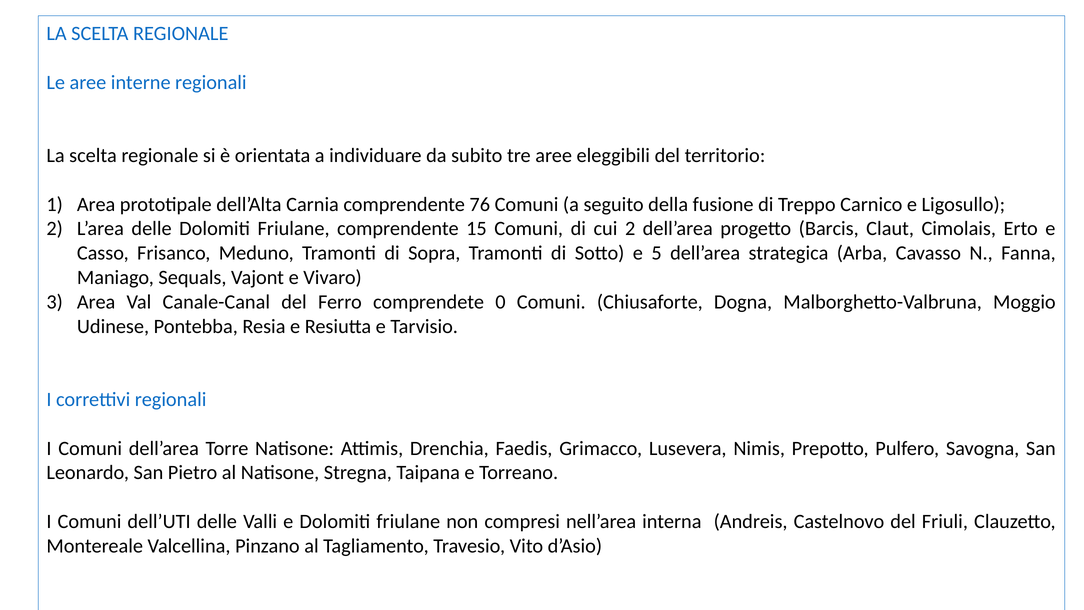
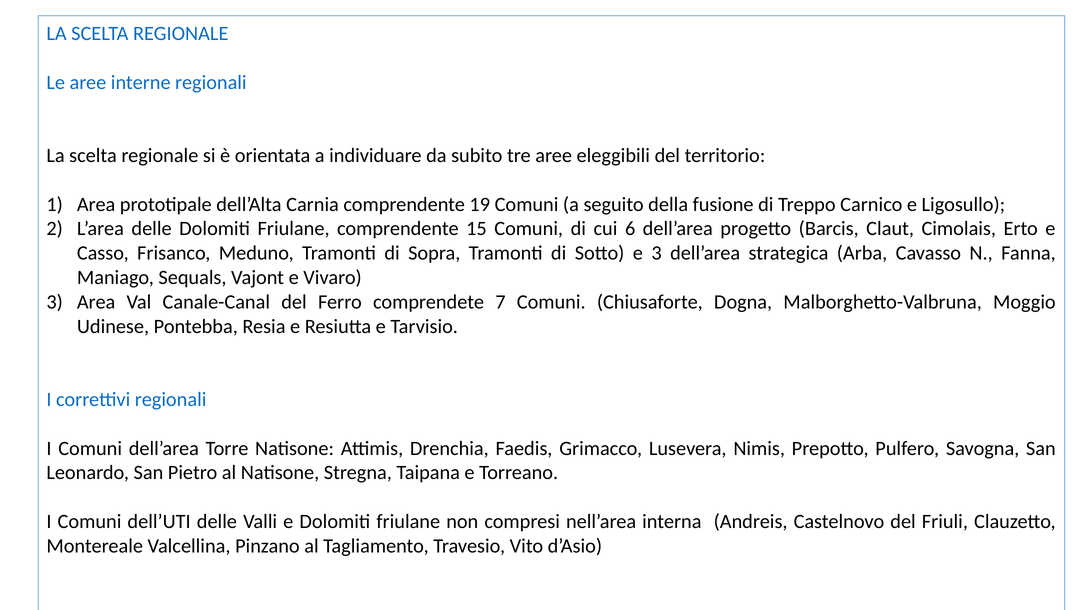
76: 76 -> 19
cui 2: 2 -> 6
e 5: 5 -> 3
0: 0 -> 7
